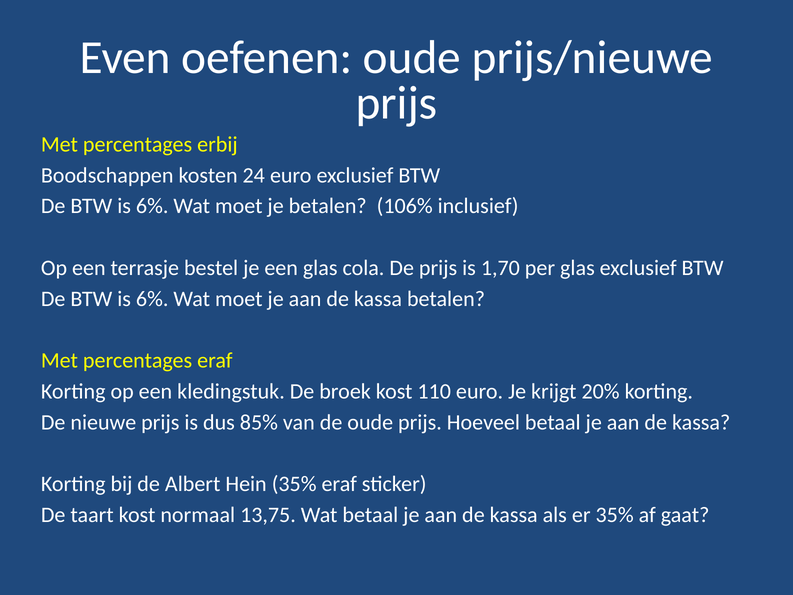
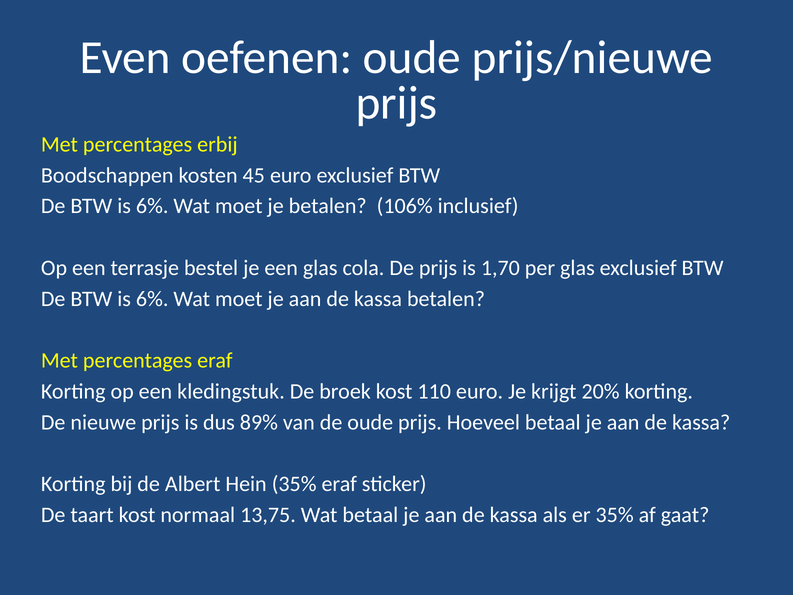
24: 24 -> 45
85%: 85% -> 89%
